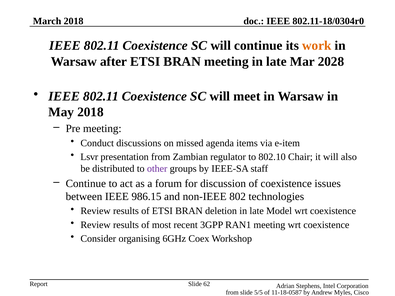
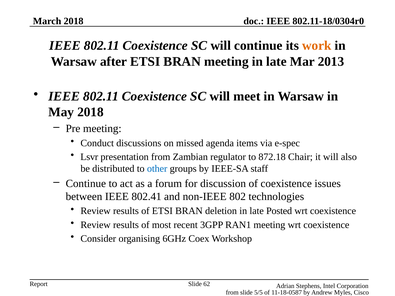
2028: 2028 -> 2013
e-item: e-item -> e-spec
802.10: 802.10 -> 872.18
other colour: purple -> blue
986.15: 986.15 -> 802.41
Model: Model -> Posted
